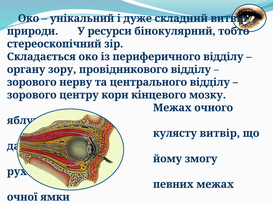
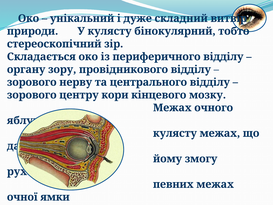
У ресурси: ресурси -> кулясту
кулясту витвір: витвір -> межах
